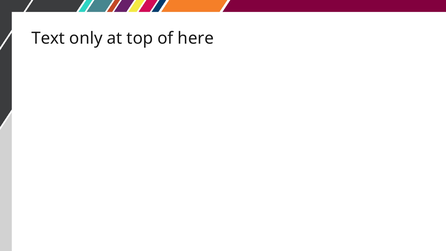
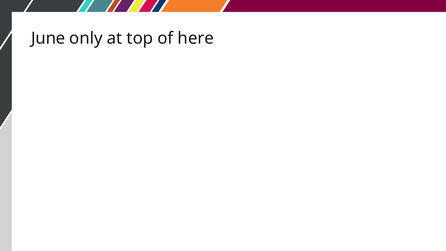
Text: Text -> June
